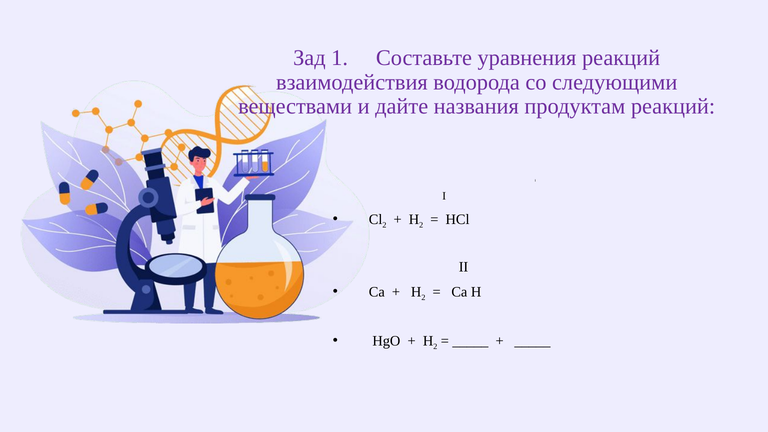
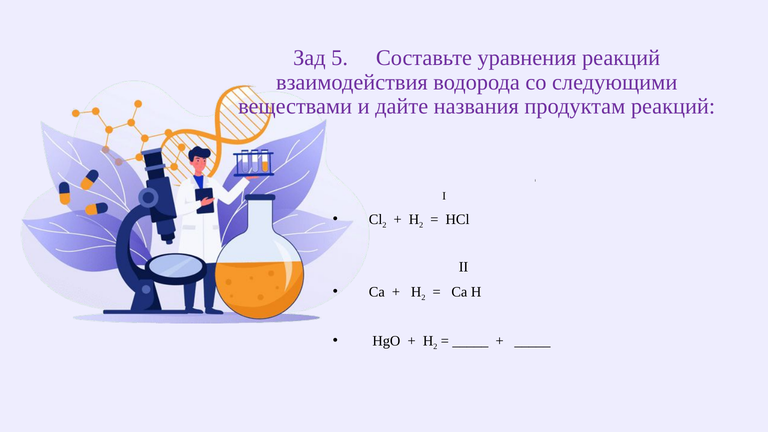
1: 1 -> 5
